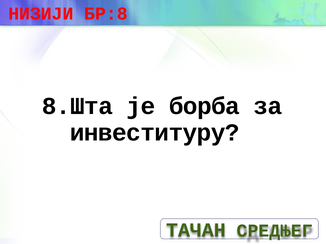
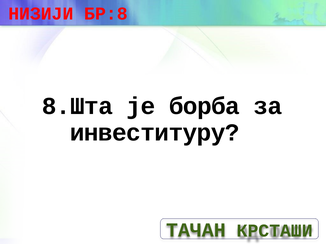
СРЕДЊЕГ: СРЕДЊЕГ -> КРСТАШИ
